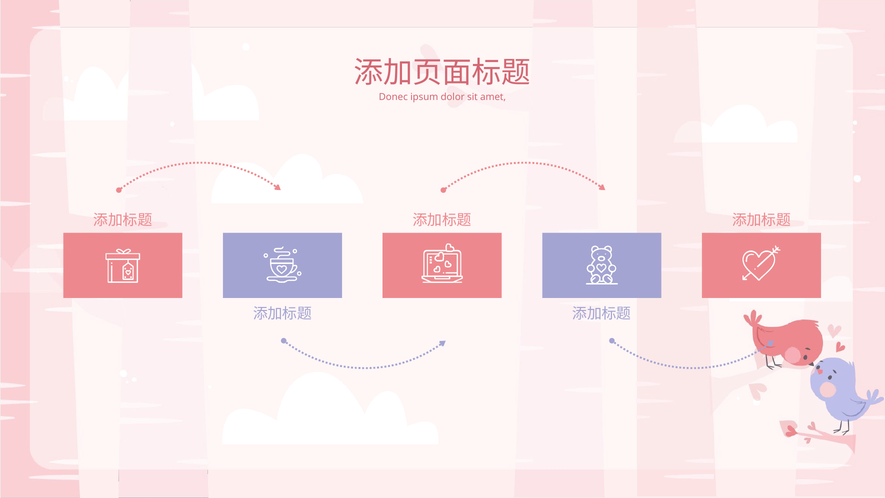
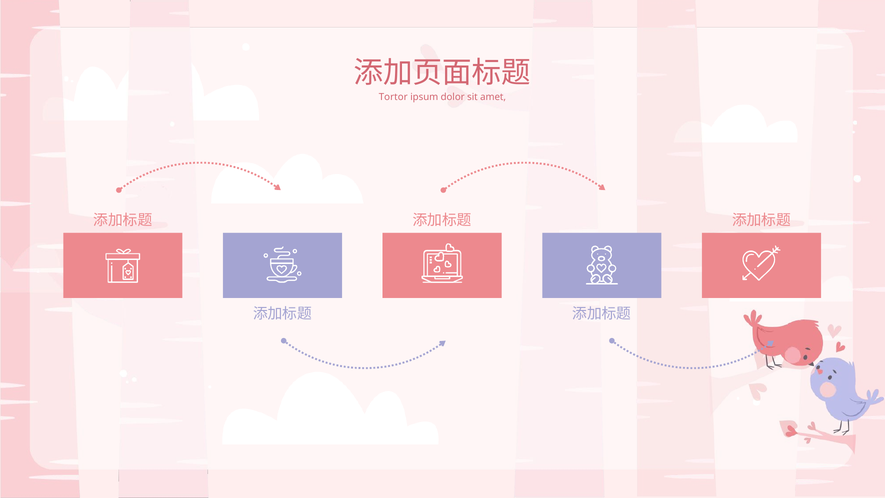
Donec: Donec -> Tortor
